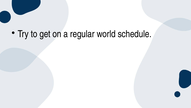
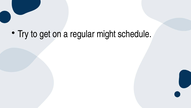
world: world -> might
